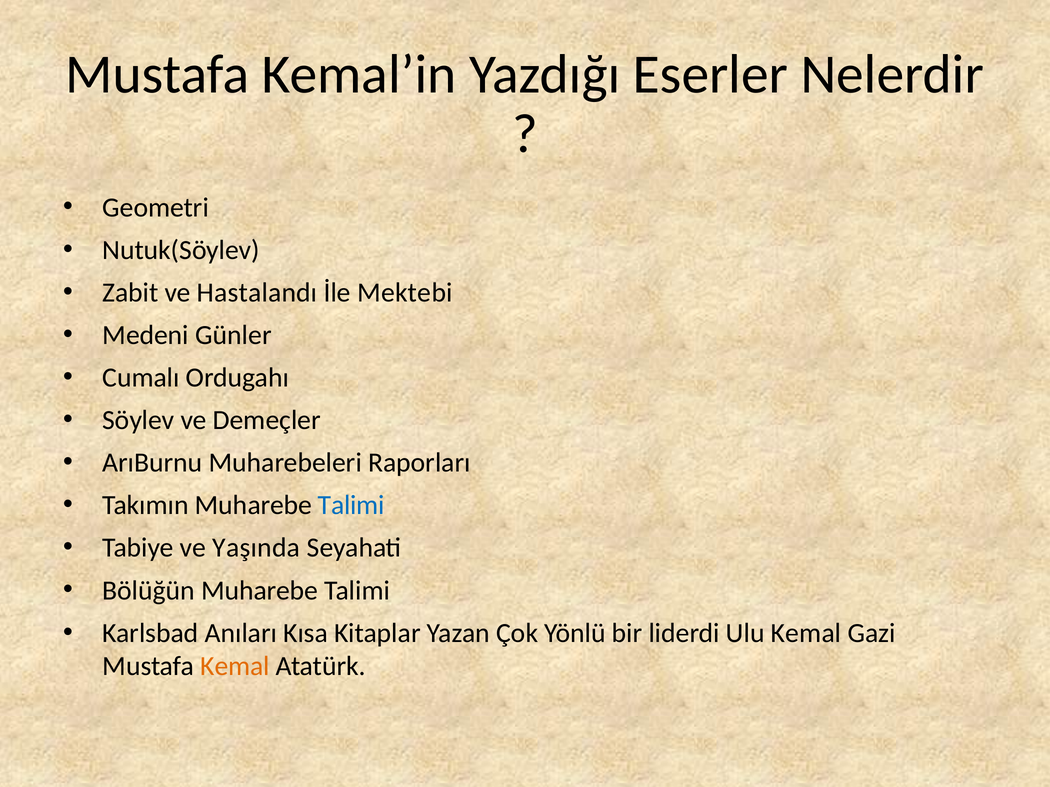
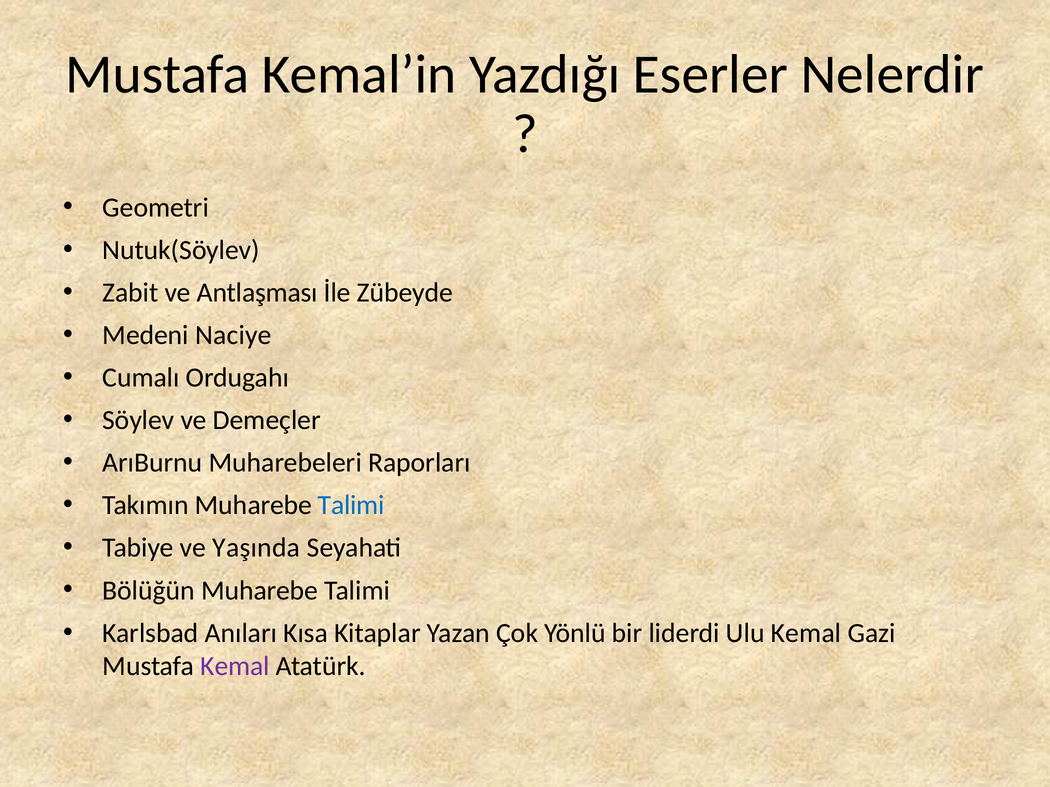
Hastalandı: Hastalandı -> Antlaşması
Mektebi: Mektebi -> Zübeyde
Günler: Günler -> Naciye
Kemal at (235, 667) colour: orange -> purple
